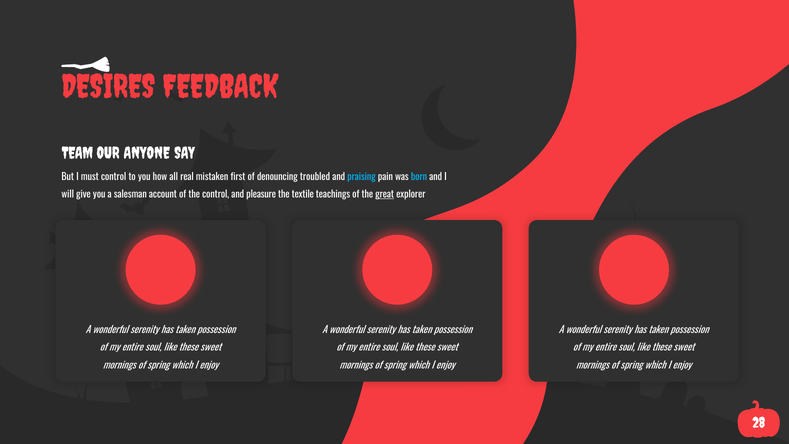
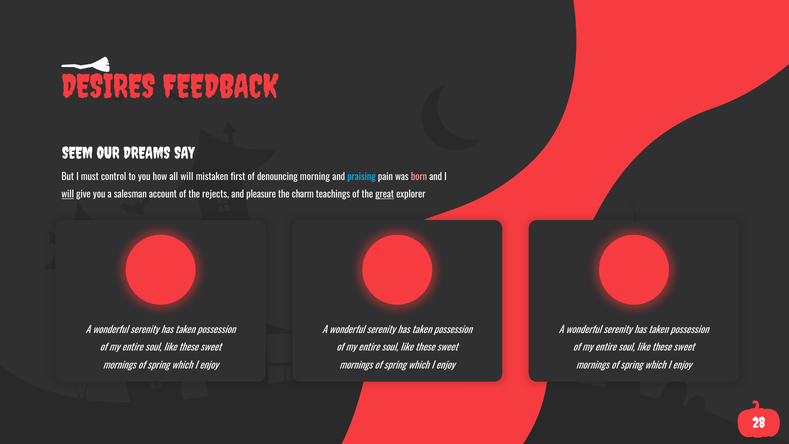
TEAM: TEAM -> SEEM
ANYONE: ANYONE -> DREAMS
all real: real -> will
troubled: troubled -> morning
born colour: light blue -> pink
will at (68, 194) underline: none -> present
the control: control -> rejects
textile: textile -> charm
